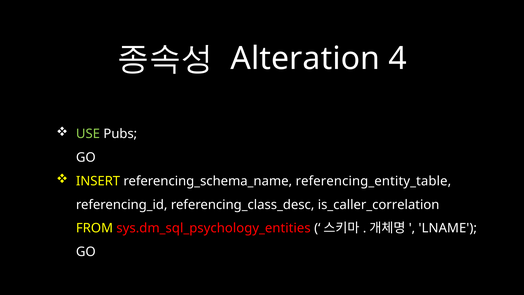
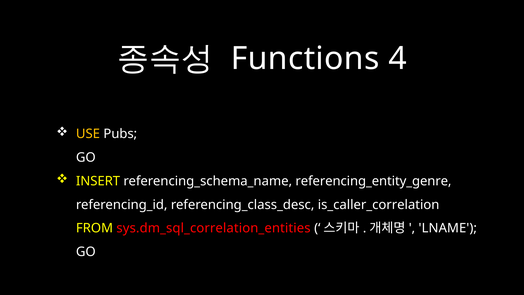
Alteration: Alteration -> Functions
USE colour: light green -> yellow
referencing_entity_table: referencing_entity_table -> referencing_entity_genre
sys.dm_sql_psychology_entities: sys.dm_sql_psychology_entities -> sys.dm_sql_correlation_entities
